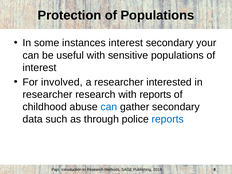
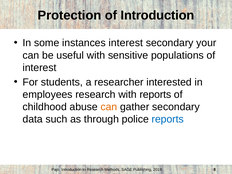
of Populations: Populations -> Introduction
involved: involved -> students
researcher at (48, 94): researcher -> employees
can at (109, 107) colour: blue -> orange
